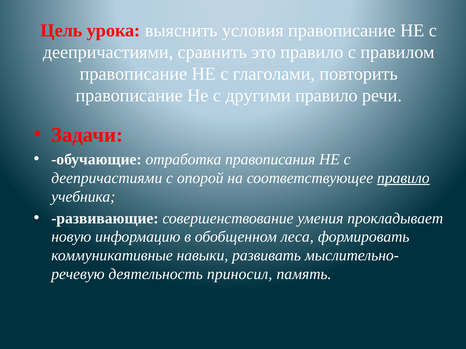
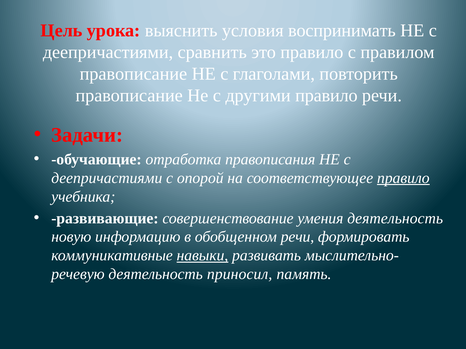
условия правописание: правописание -> воспринимать
умения прокладывает: прокладывает -> деятельность
обобщенном леса: леса -> речи
навыки underline: none -> present
